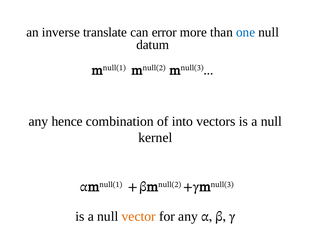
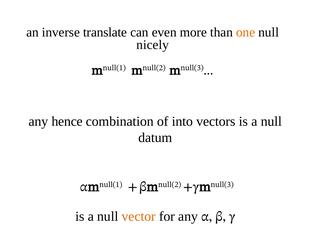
error: error -> even
one colour: blue -> orange
datum: datum -> nicely
kernel: kernel -> datum
